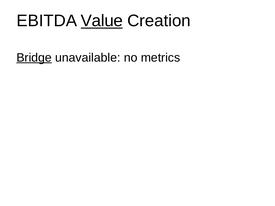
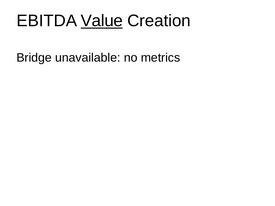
Bridge underline: present -> none
